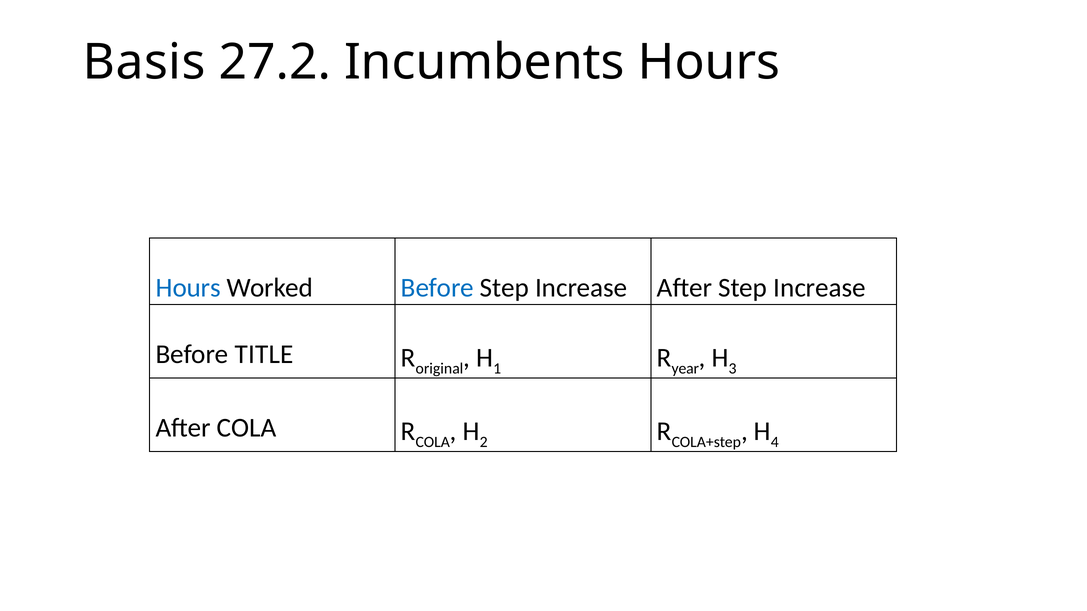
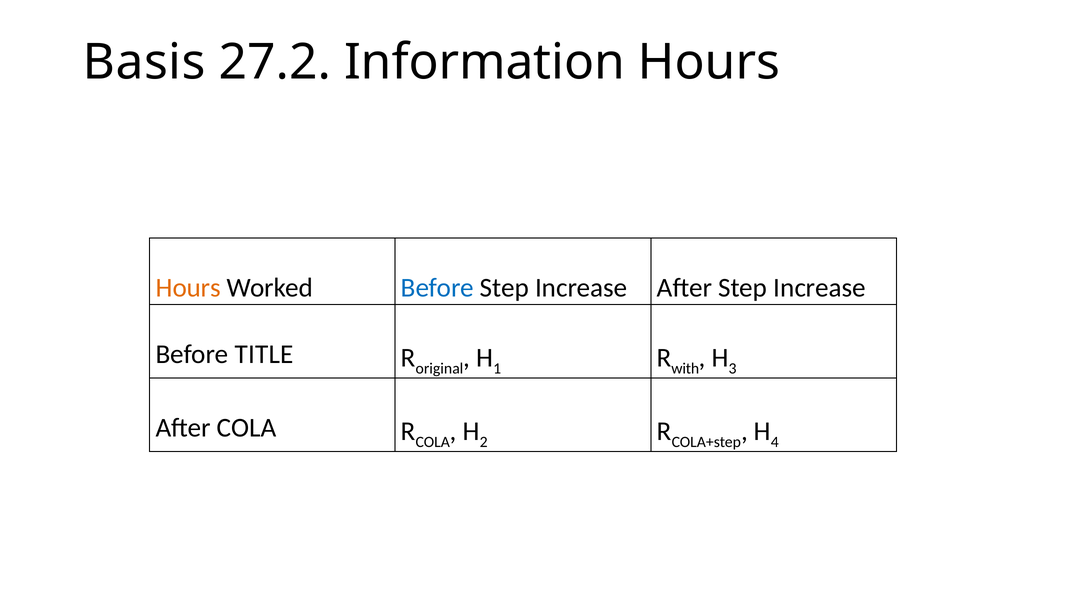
Incumbents: Incumbents -> Information
Hours at (188, 288) colour: blue -> orange
year: year -> with
